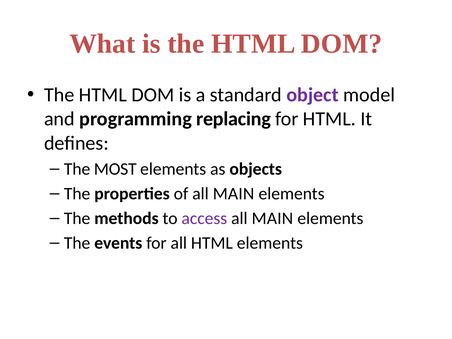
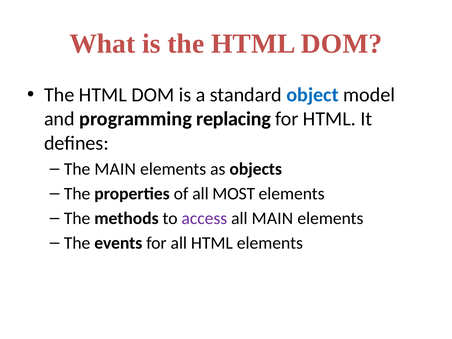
object colour: purple -> blue
The MOST: MOST -> MAIN
of all MAIN: MAIN -> MOST
